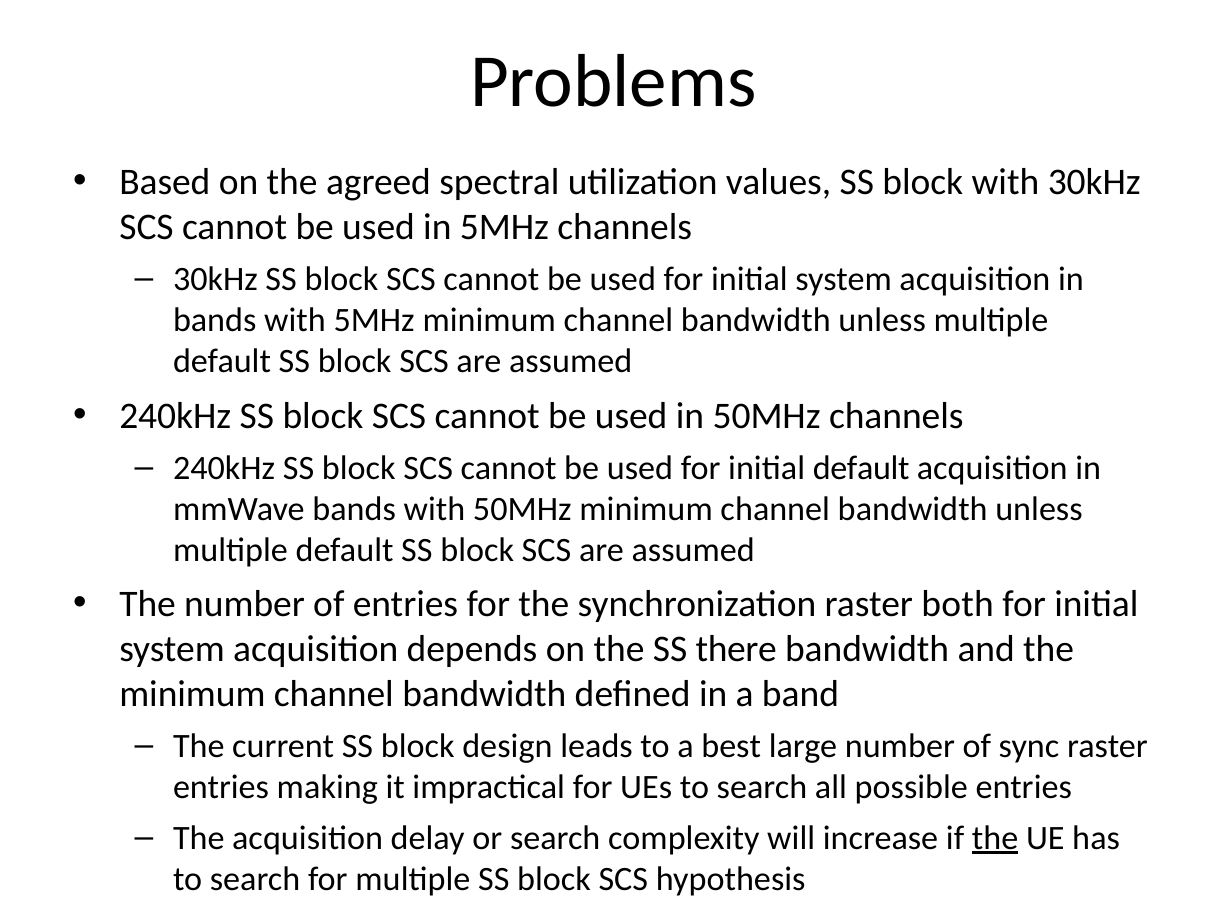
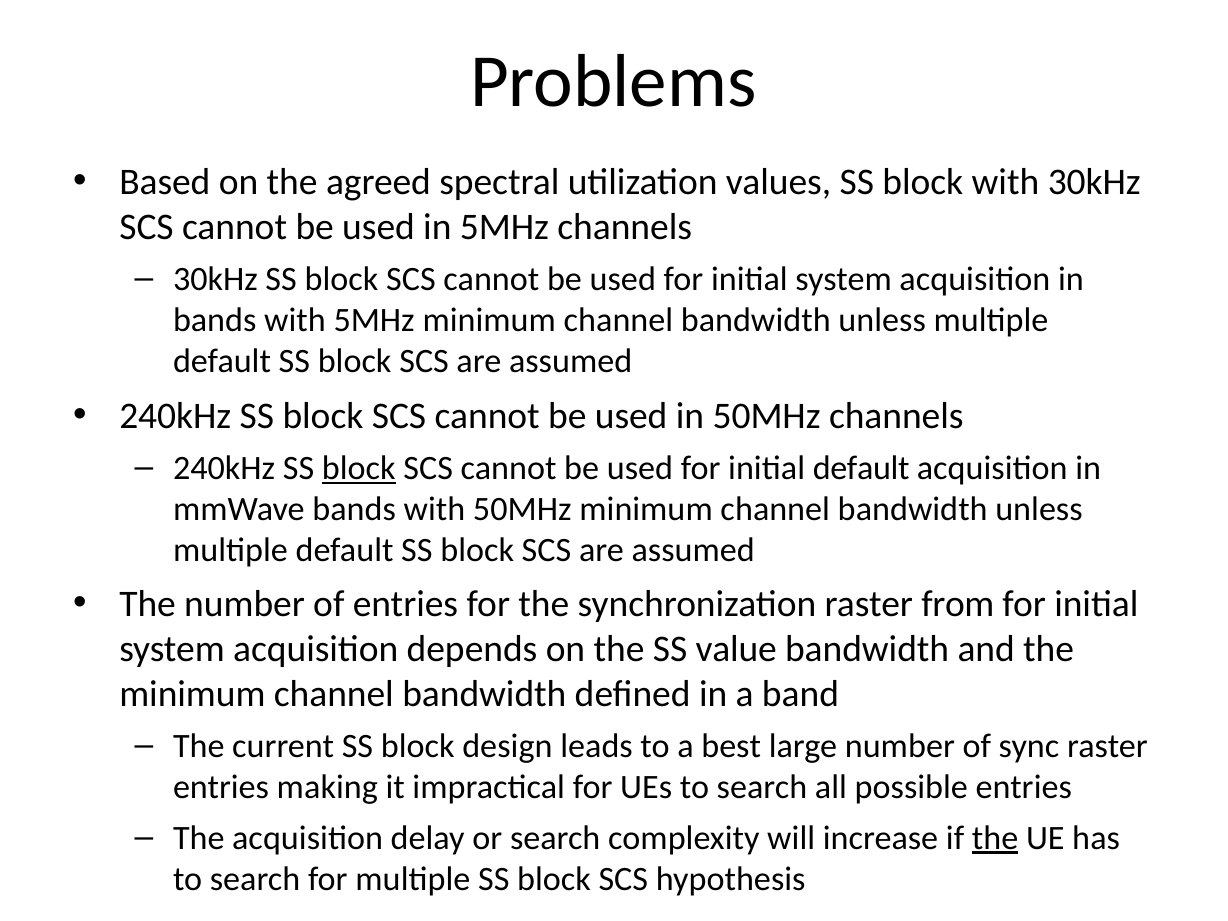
block at (359, 468) underline: none -> present
both: both -> from
there: there -> value
